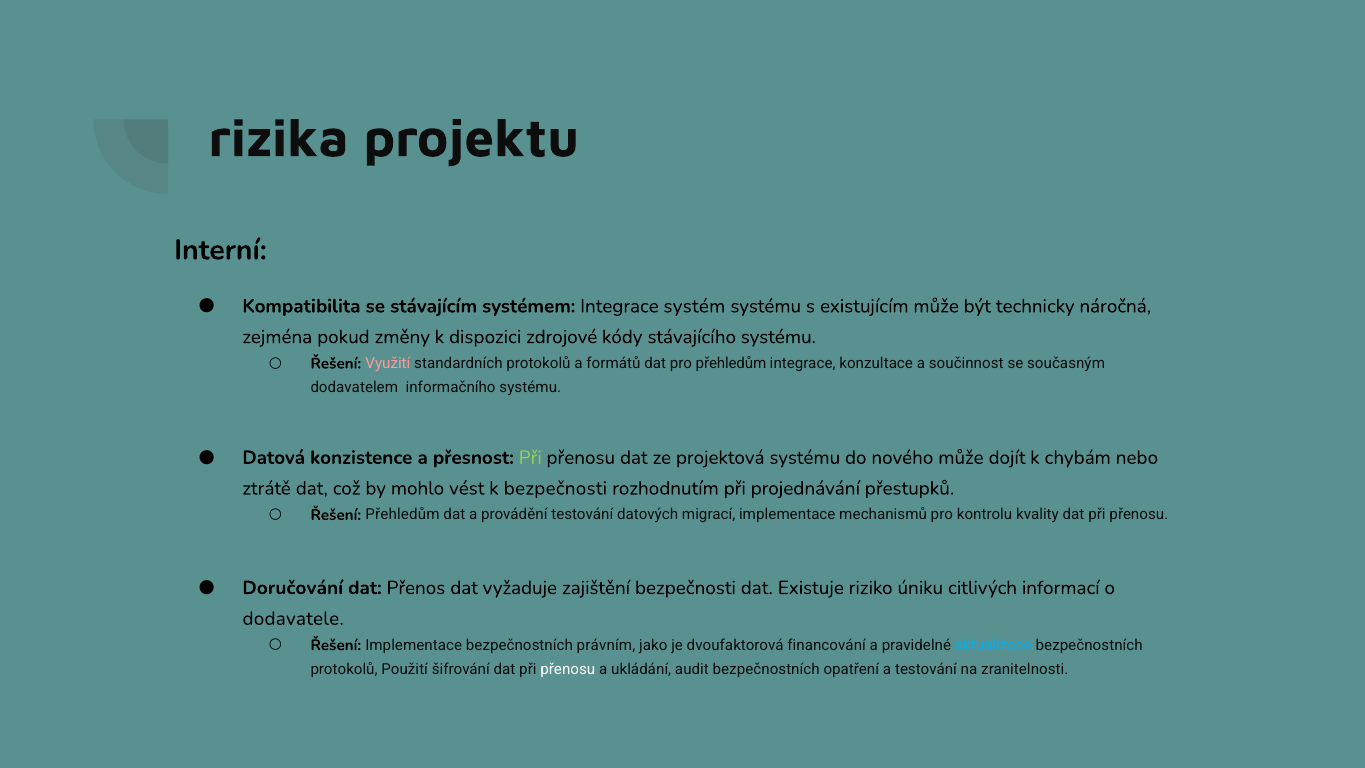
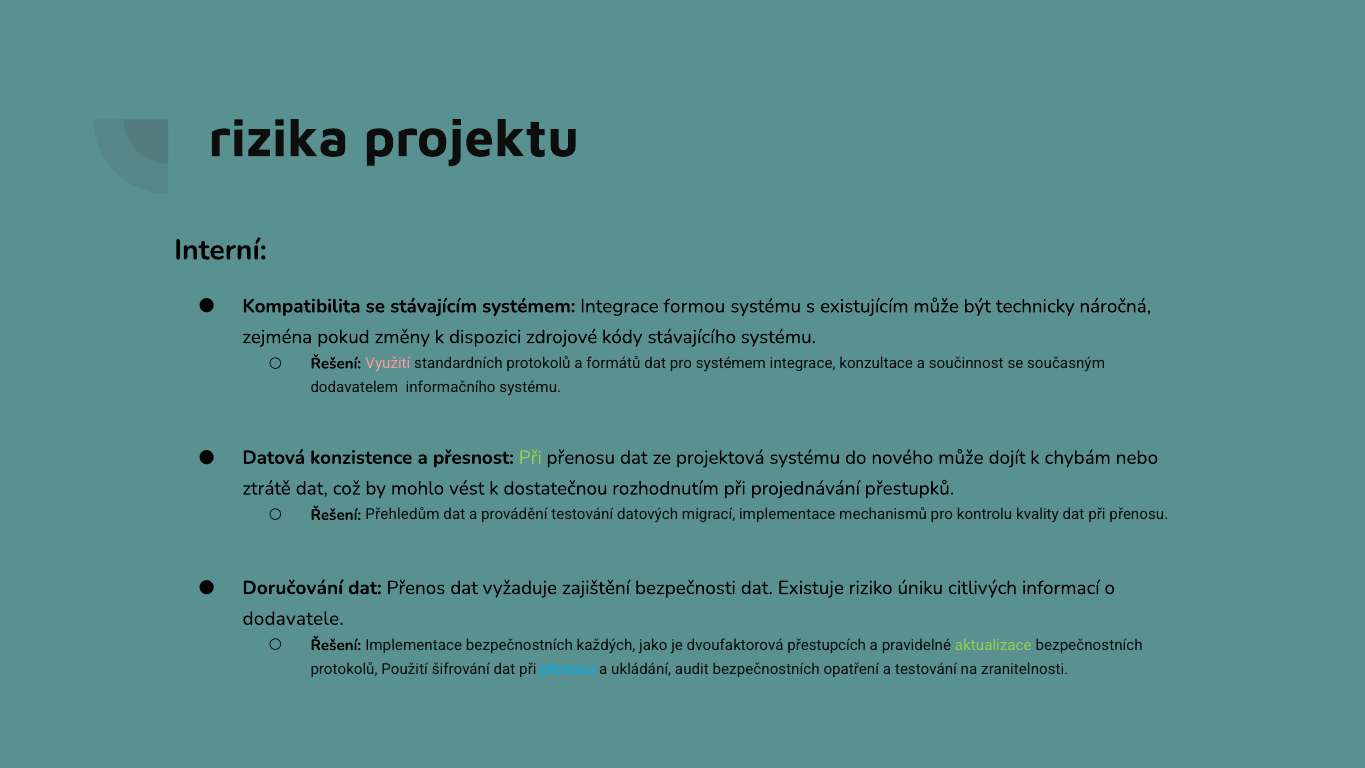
systém: systém -> formou
pro přehledům: přehledům -> systémem
k bezpečnosti: bezpečnosti -> dostatečnou
právním: právním -> každých
financování: financování -> přestupcích
aktualizace colour: light blue -> light green
přenosu at (568, 669) colour: white -> light blue
